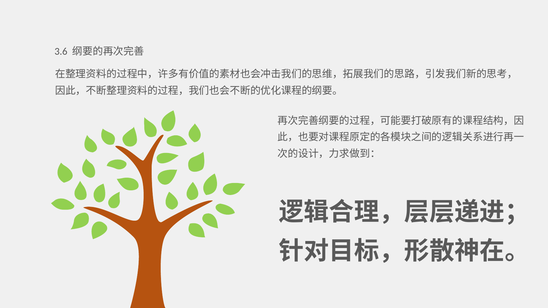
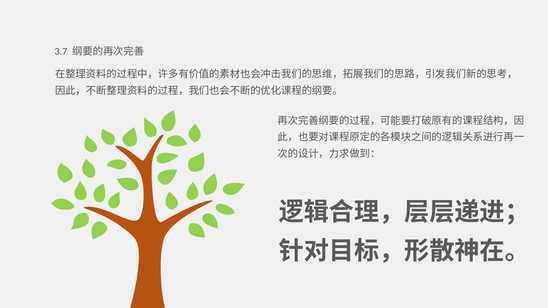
3.6: 3.6 -> 3.7
